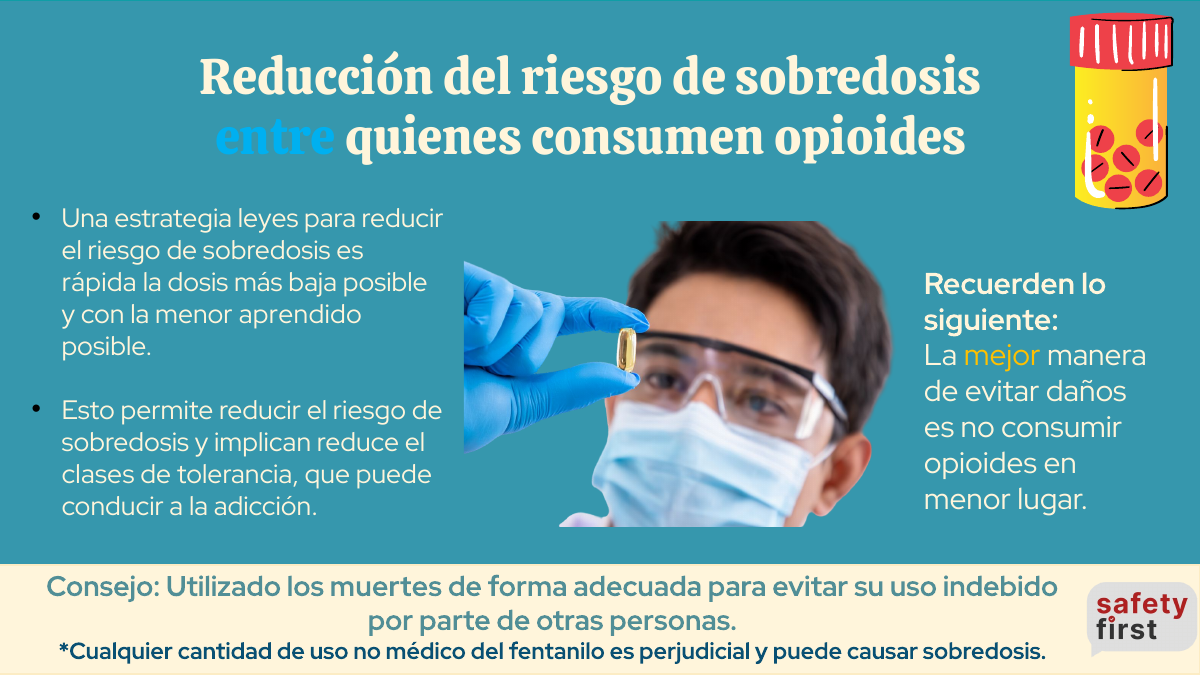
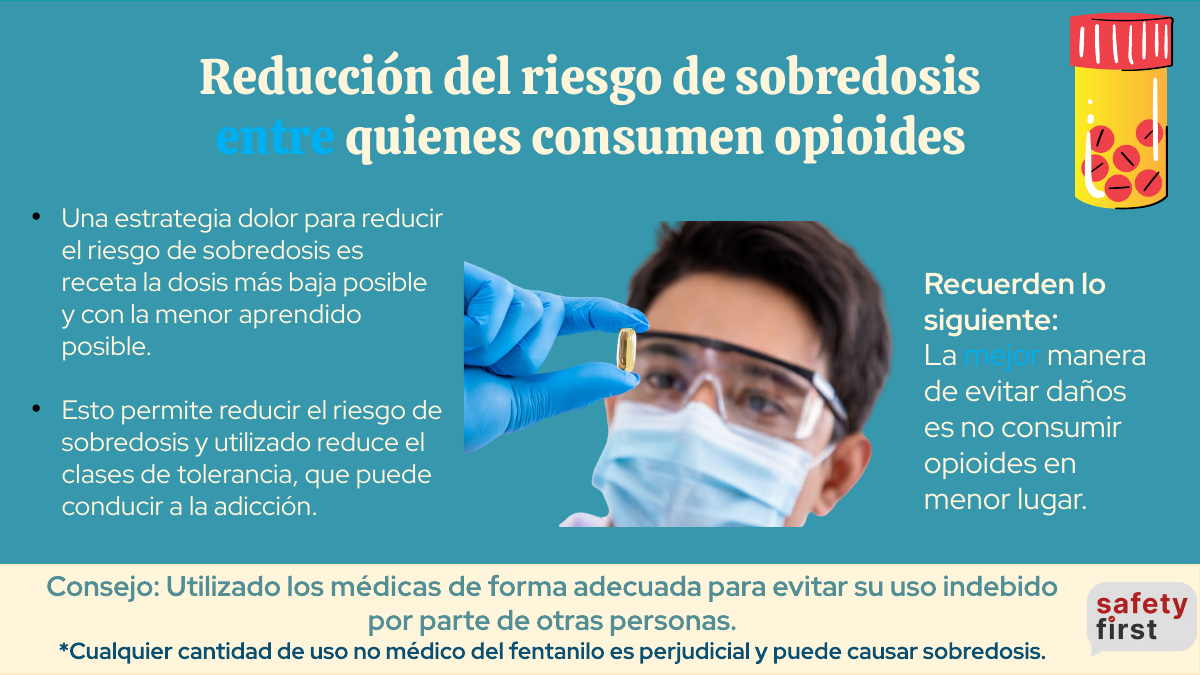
leyes: leyes -> dolor
rápida: rápida -> receta
mejor colour: yellow -> light blue
y implican: implican -> utilizado
muertes: muertes -> médicas
